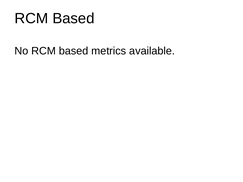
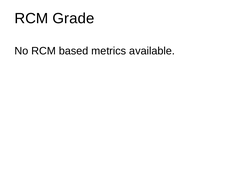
Based at (73, 18): Based -> Grade
